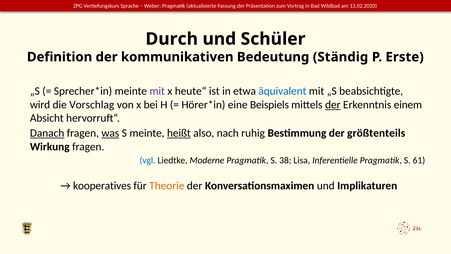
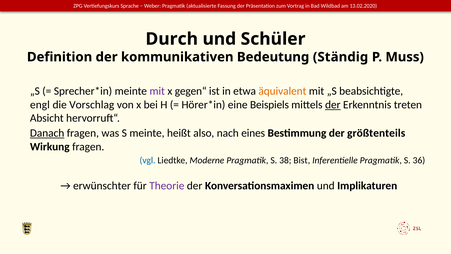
Erste: Erste -> Muss
heute“: heute“ -> gegen“
äquivalent colour: blue -> orange
wird: wird -> engl
einem: einem -> treten
was underline: present -> none
heißt underline: present -> none
ruhig: ruhig -> eines
Lisa: Lisa -> Bist
61: 61 -> 36
kooperatives: kooperatives -> erwünschter
Theorie colour: orange -> purple
